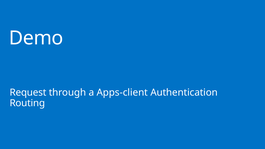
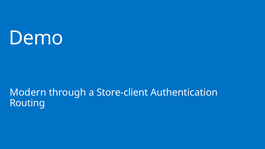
Request: Request -> Modern
Apps-client: Apps-client -> Store-client
